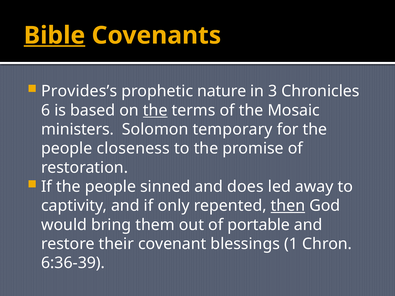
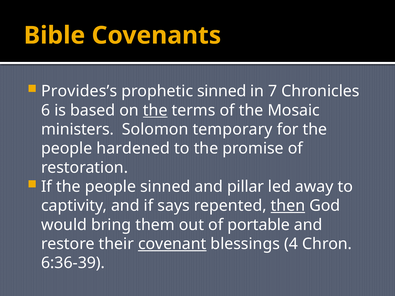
Bible underline: present -> none
prophetic nature: nature -> sinned
3: 3 -> 7
closeness: closeness -> hardened
does: does -> pillar
only: only -> says
covenant underline: none -> present
1: 1 -> 4
